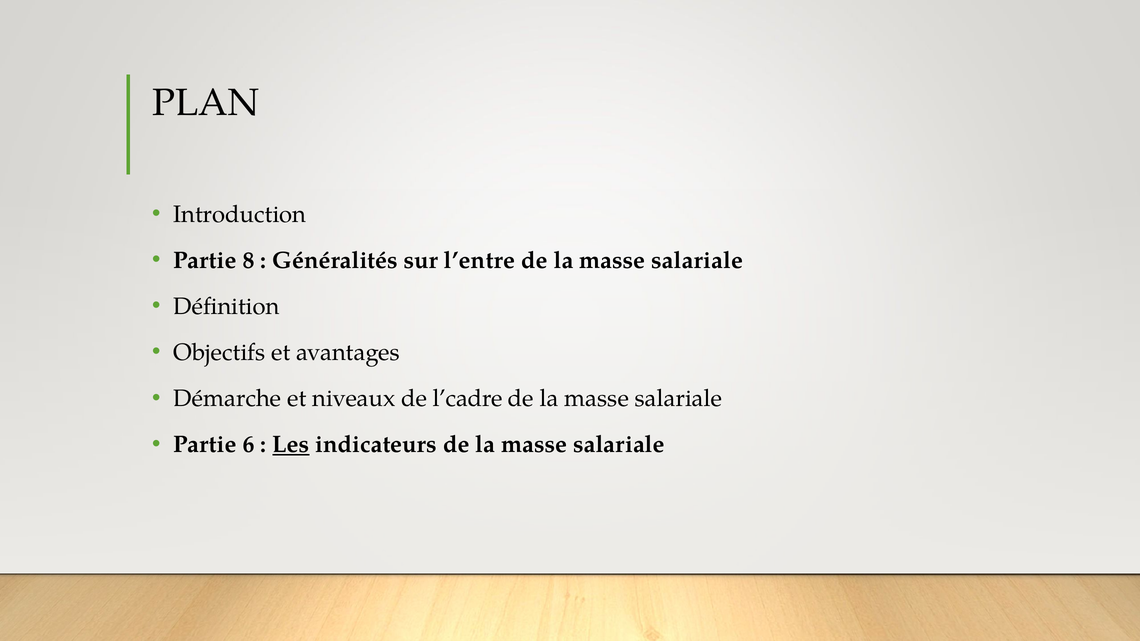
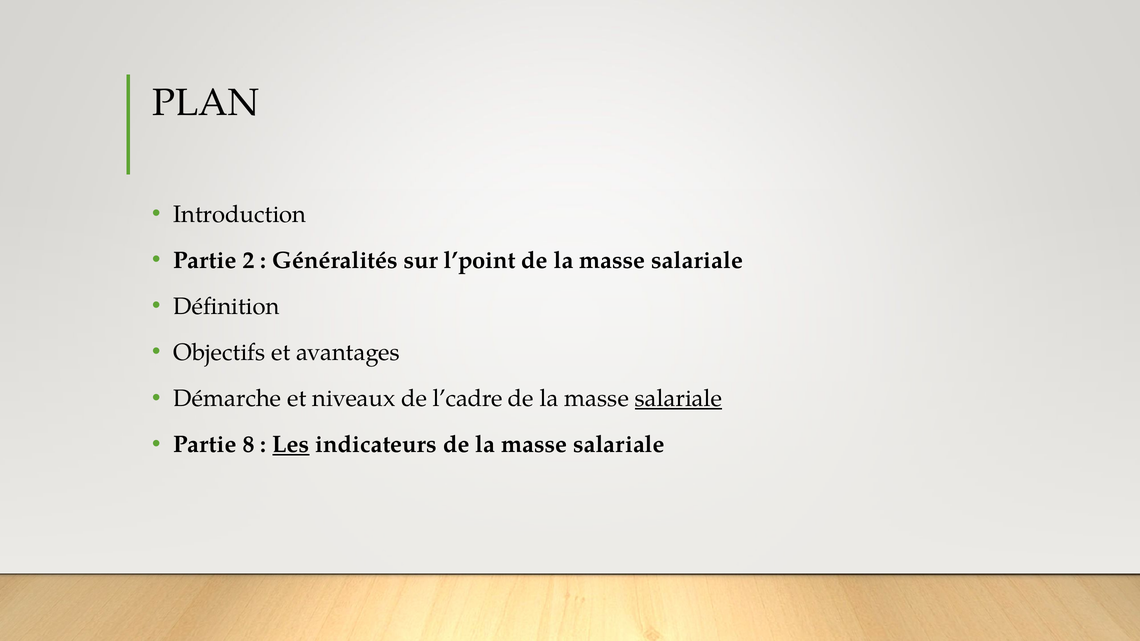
8: 8 -> 2
l’entre: l’entre -> l’point
salariale at (678, 399) underline: none -> present
6: 6 -> 8
